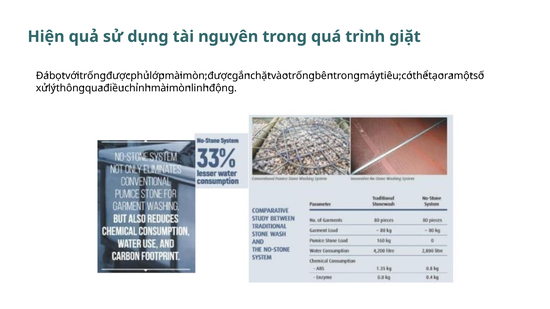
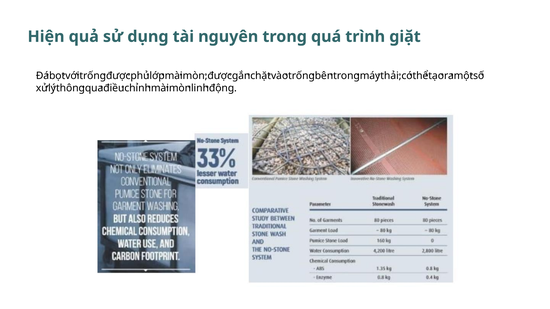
tiêu: tiêu -> thải
